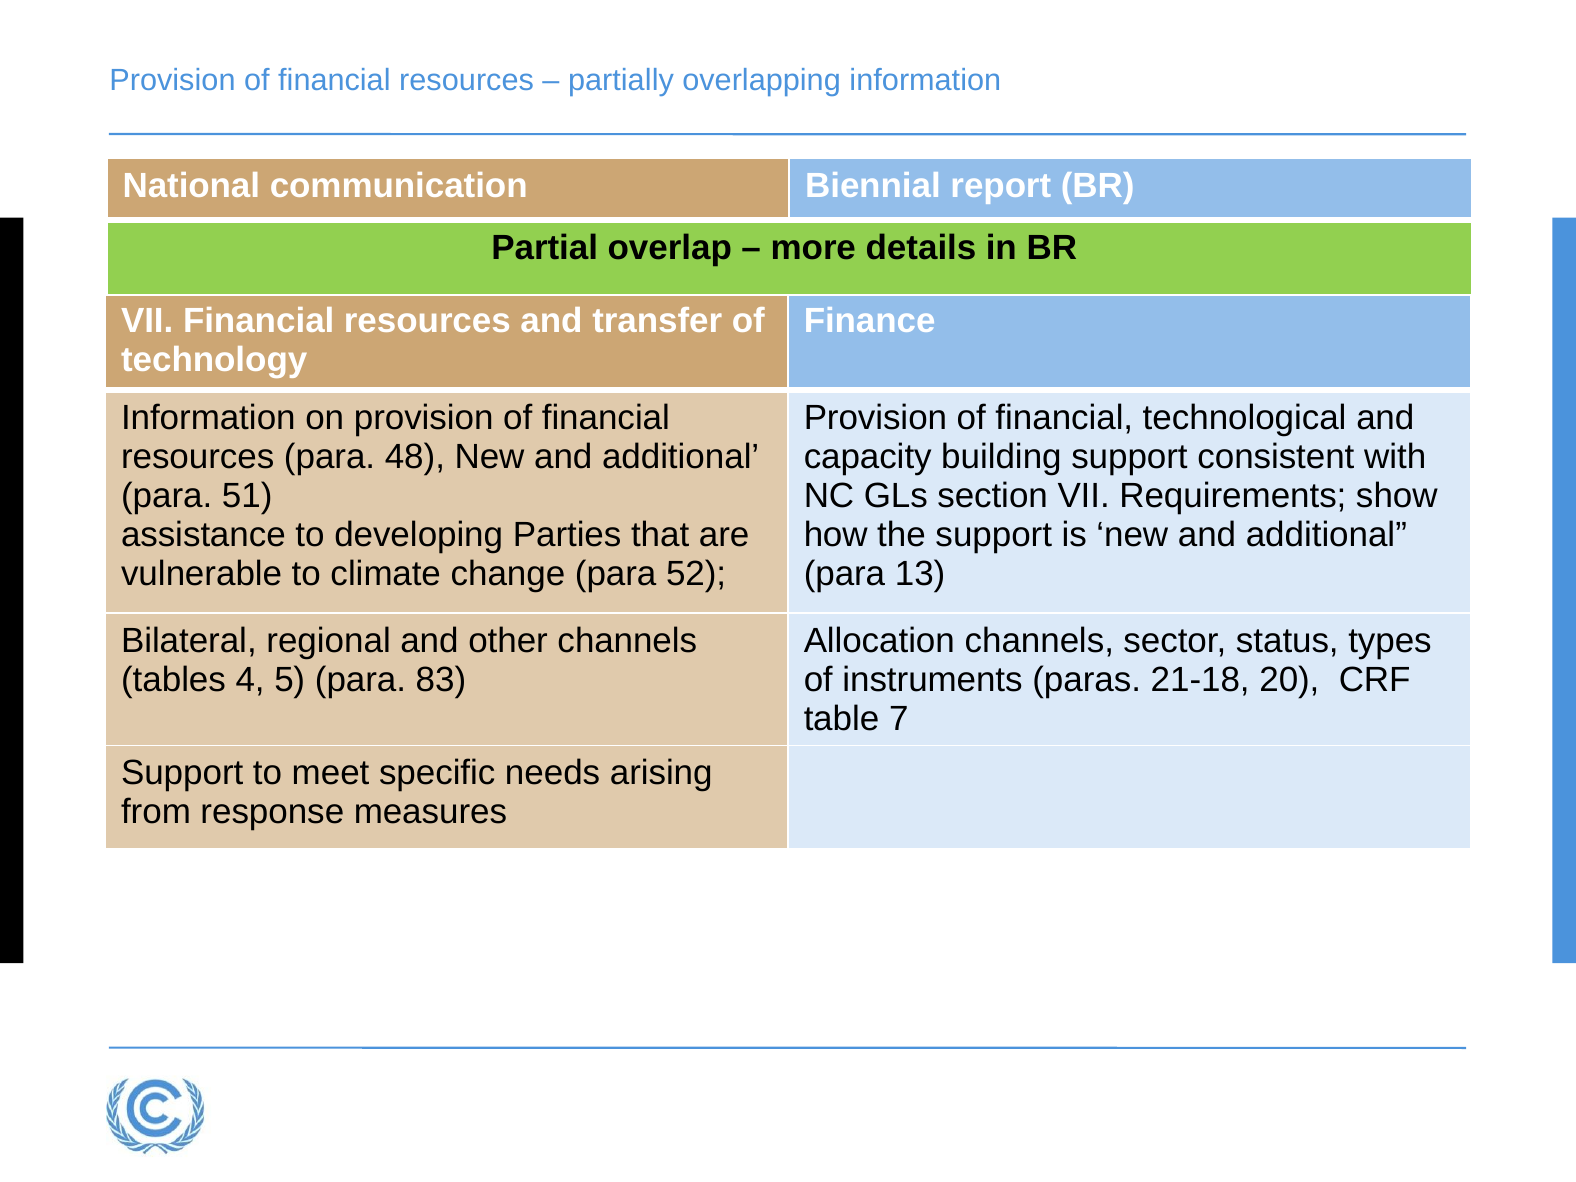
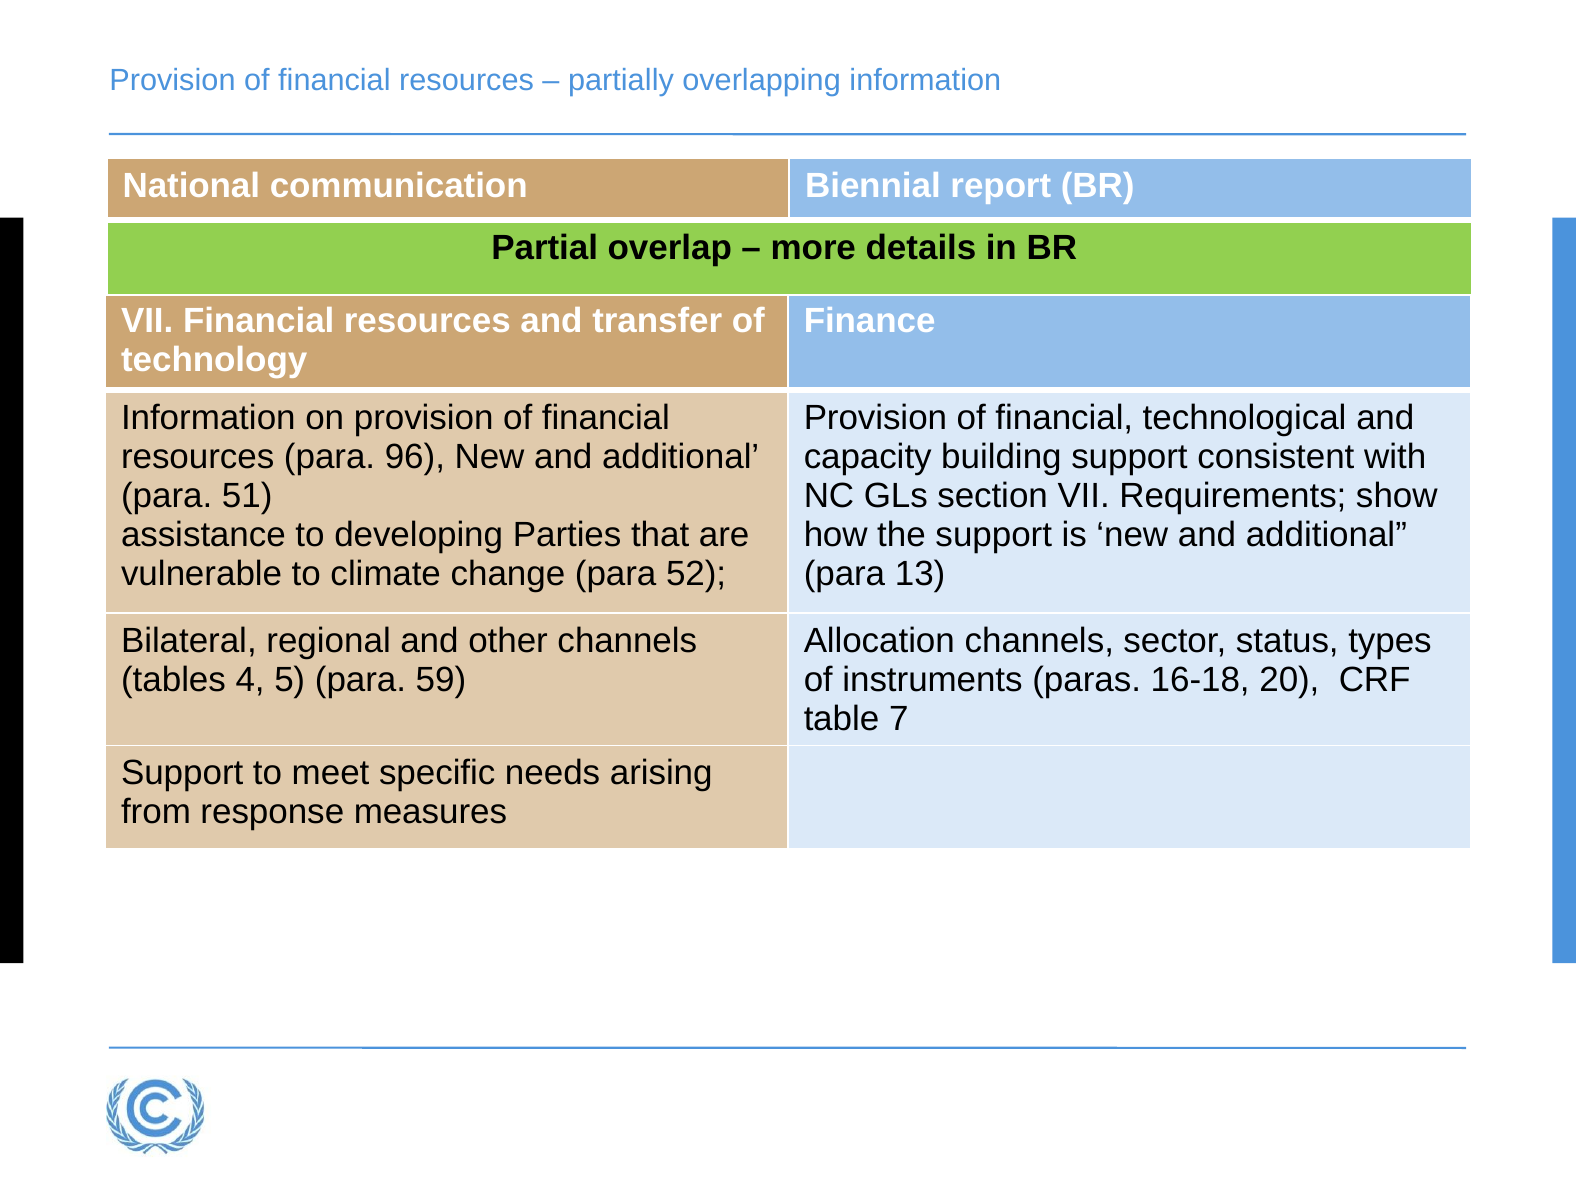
48: 48 -> 96
83: 83 -> 59
21-18: 21-18 -> 16-18
